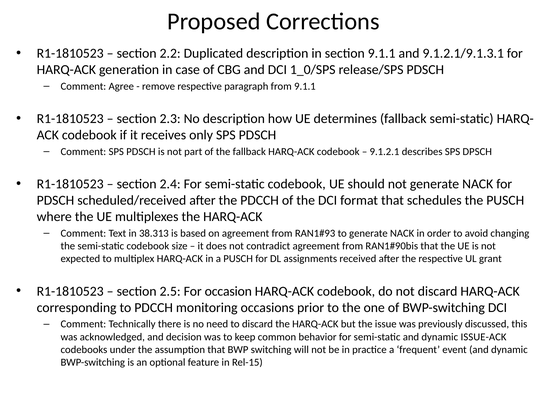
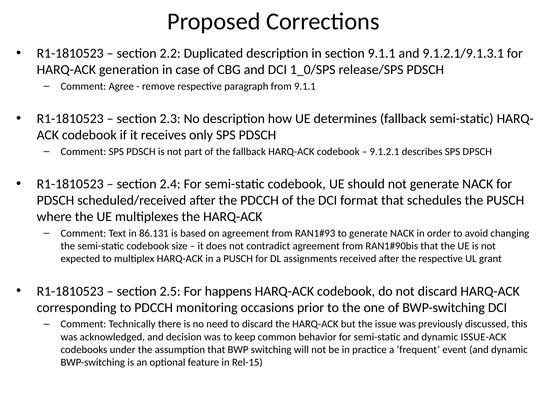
38.313: 38.313 -> 86.131
occasion: occasion -> happens
